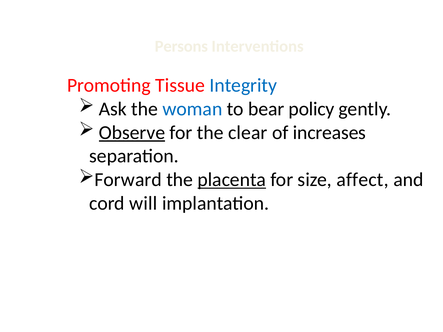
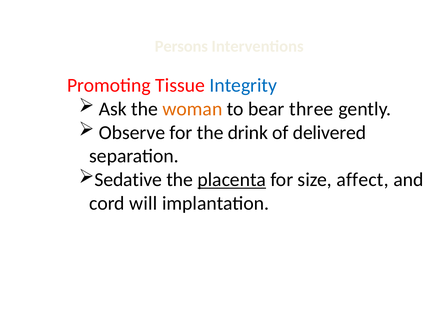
woman colour: blue -> orange
policy: policy -> three
Observe underline: present -> none
clear: clear -> drink
increases: increases -> delivered
Forward: Forward -> Sedative
